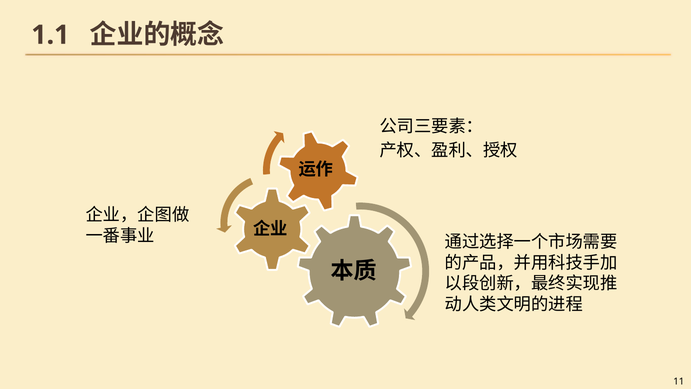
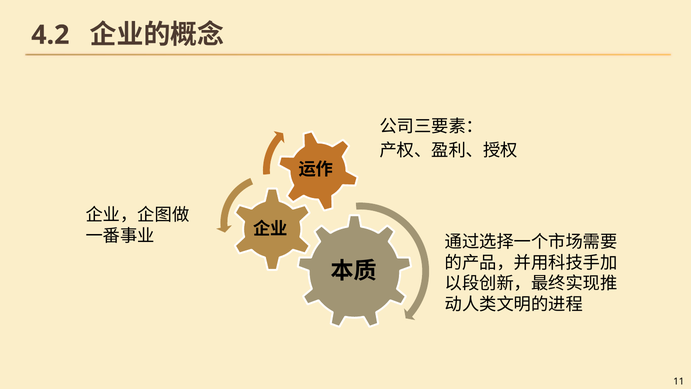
1.1: 1.1 -> 4.2
